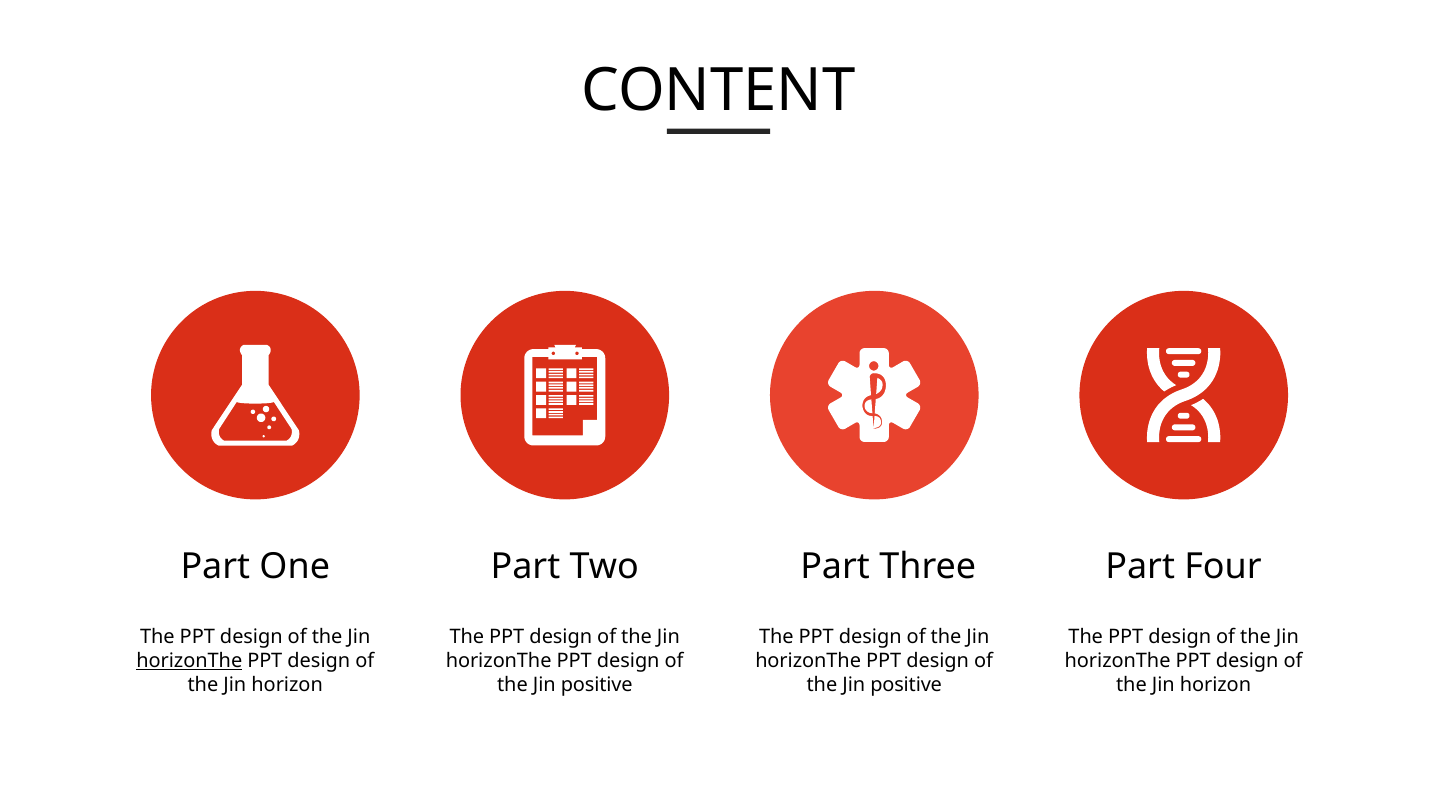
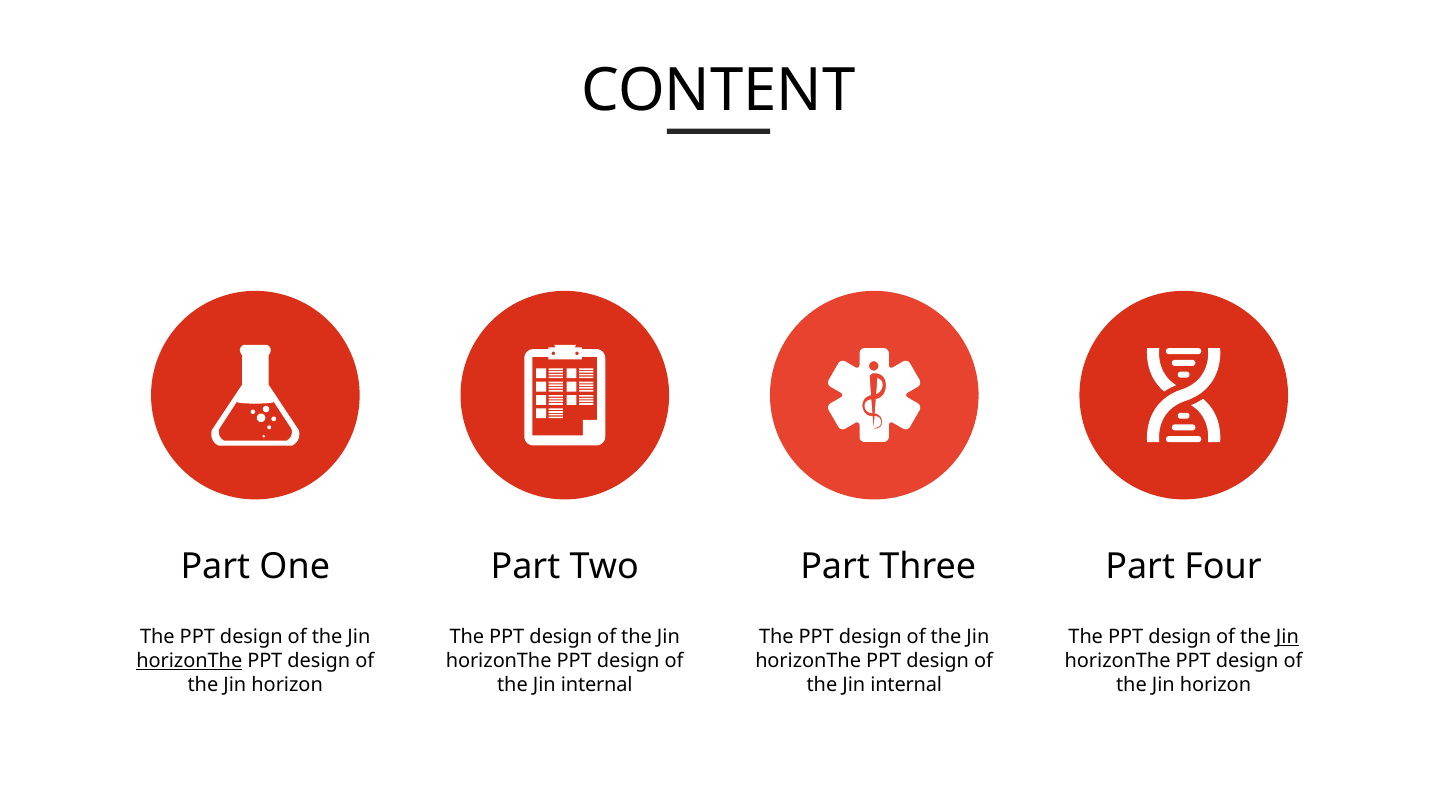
Jin at (1287, 637) underline: none -> present
positive at (597, 685): positive -> internal
positive at (906, 685): positive -> internal
